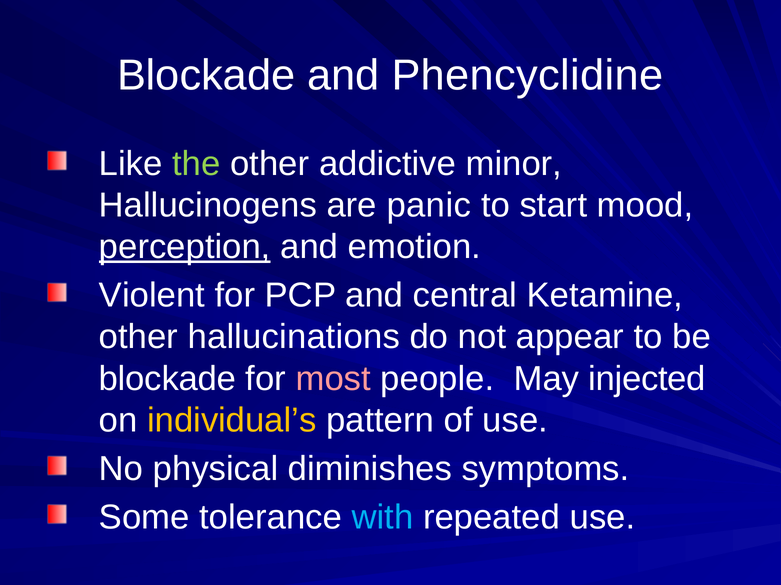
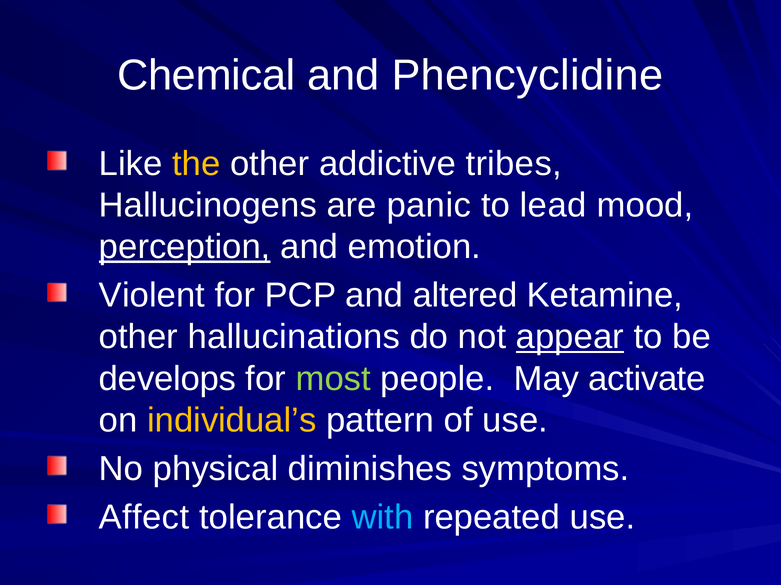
Blockade at (206, 76): Blockade -> Chemical
the colour: light green -> yellow
minor: minor -> tribes
start: start -> lead
central: central -> altered
appear underline: none -> present
blockade at (168, 379): blockade -> develops
most colour: pink -> light green
injected: injected -> activate
Some: Some -> Affect
